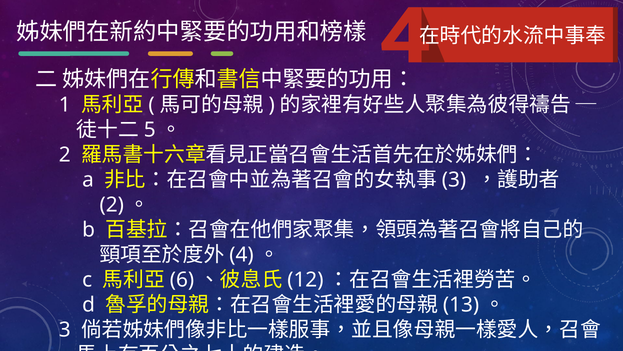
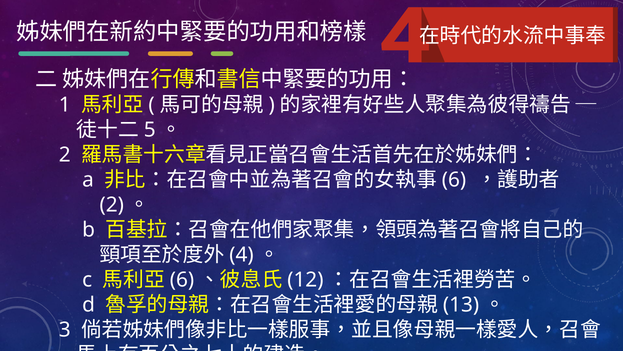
3 at (454, 180): 3 -> 6
